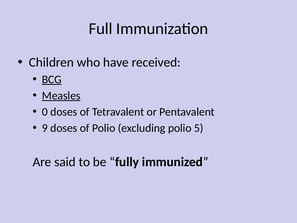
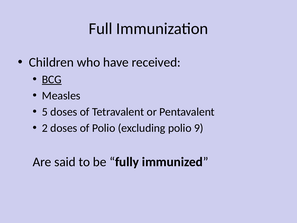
Measles underline: present -> none
0: 0 -> 5
9: 9 -> 2
5: 5 -> 9
